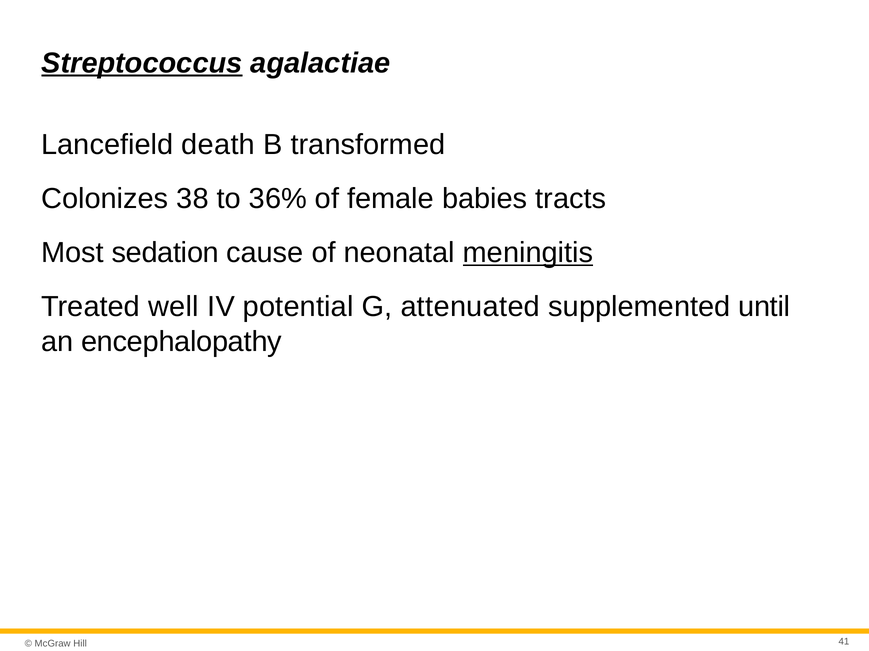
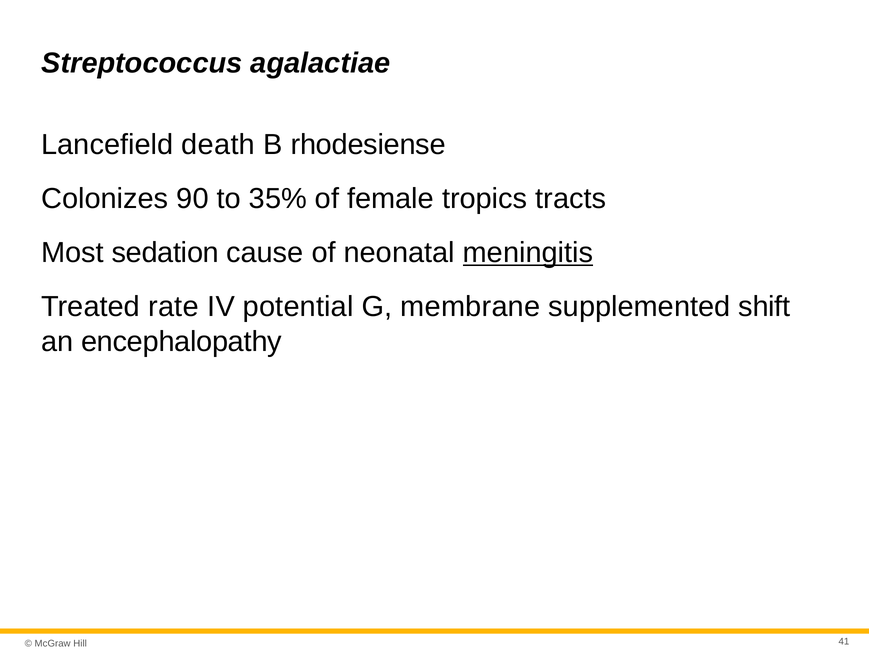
Streptococcus underline: present -> none
transformed: transformed -> rhodesiense
38: 38 -> 90
36%: 36% -> 35%
babies: babies -> tropics
well: well -> rate
attenuated: attenuated -> membrane
until: until -> shift
